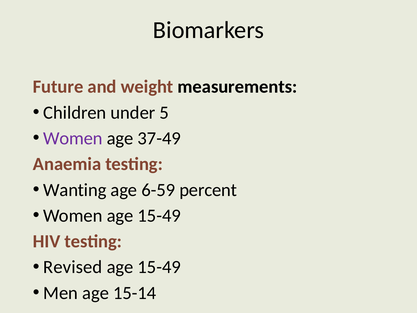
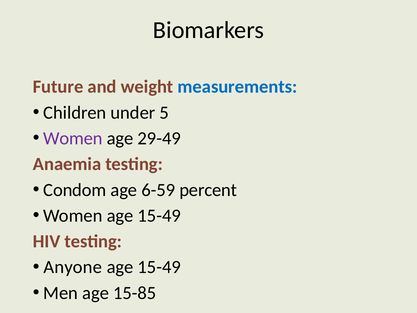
measurements colour: black -> blue
37-49: 37-49 -> 29-49
Wanting: Wanting -> Condom
Revised: Revised -> Anyone
15-14: 15-14 -> 15-85
